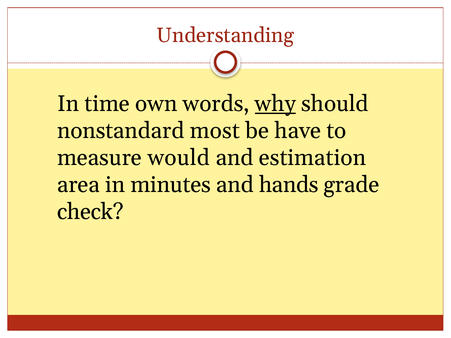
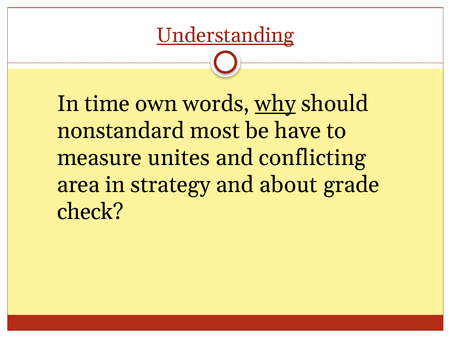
Understanding underline: none -> present
would: would -> unites
estimation: estimation -> conflicting
minutes: minutes -> strategy
hands: hands -> about
